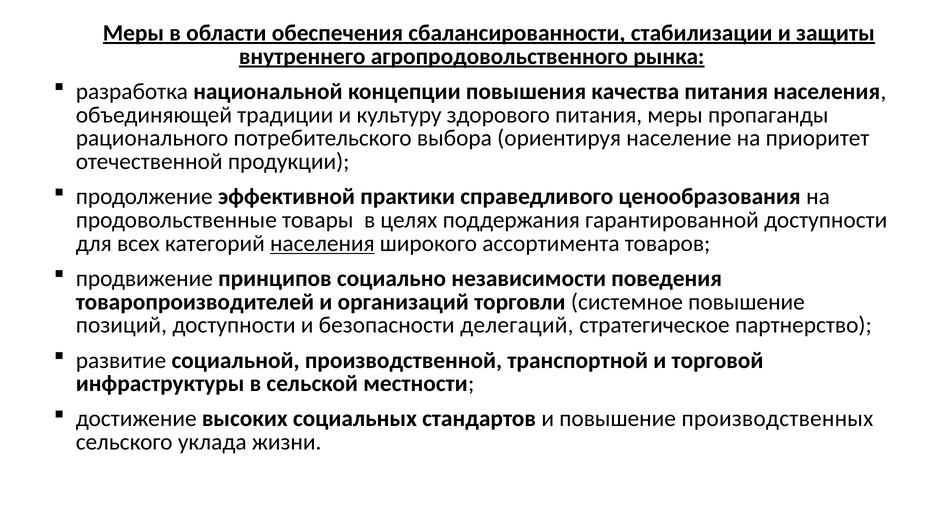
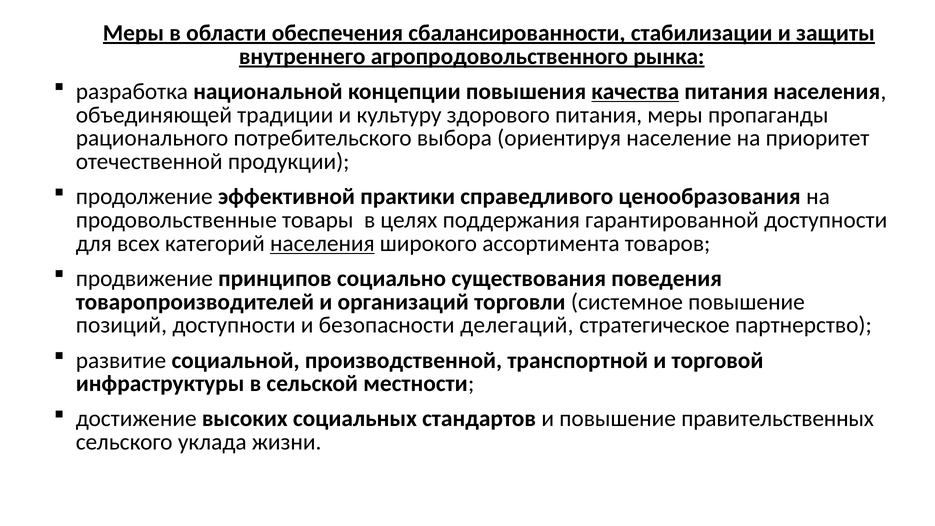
качества underline: none -> present
независимости: независимости -> существования
производственных: производственных -> правительственных
